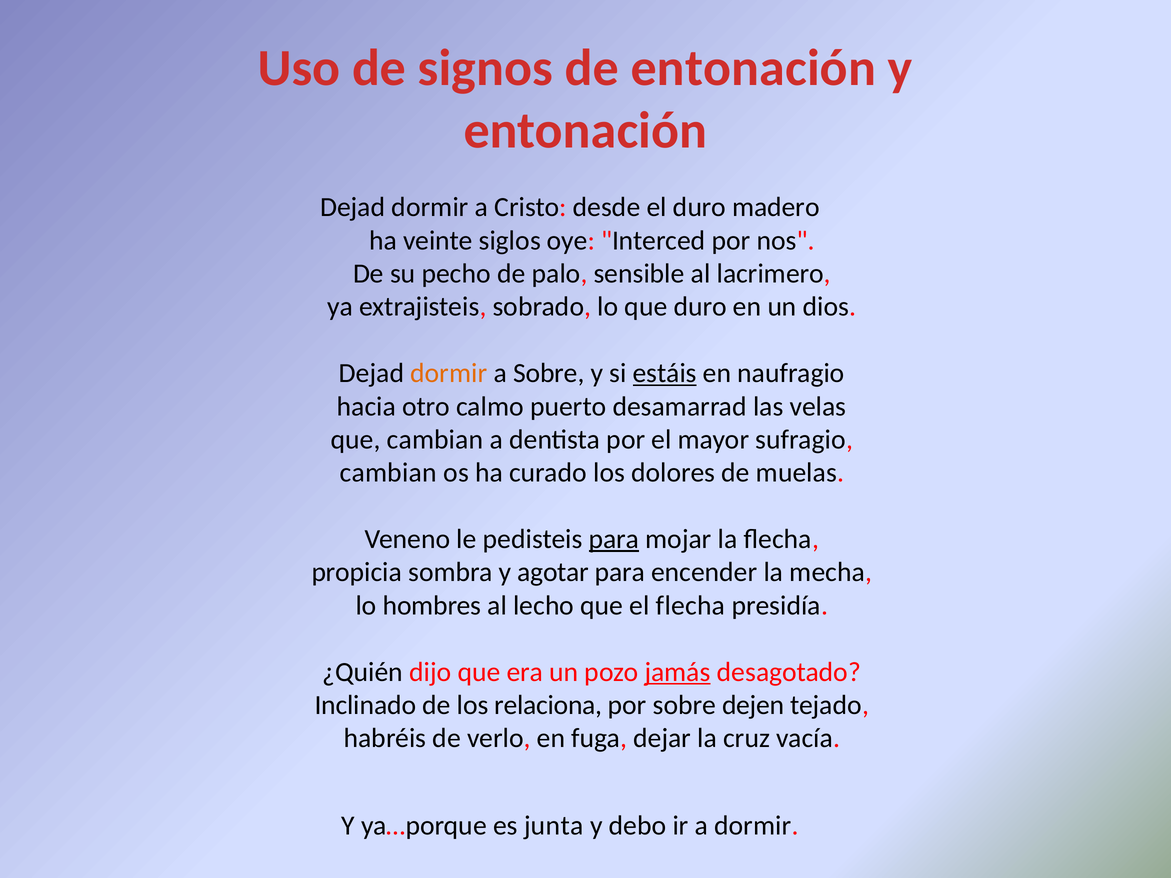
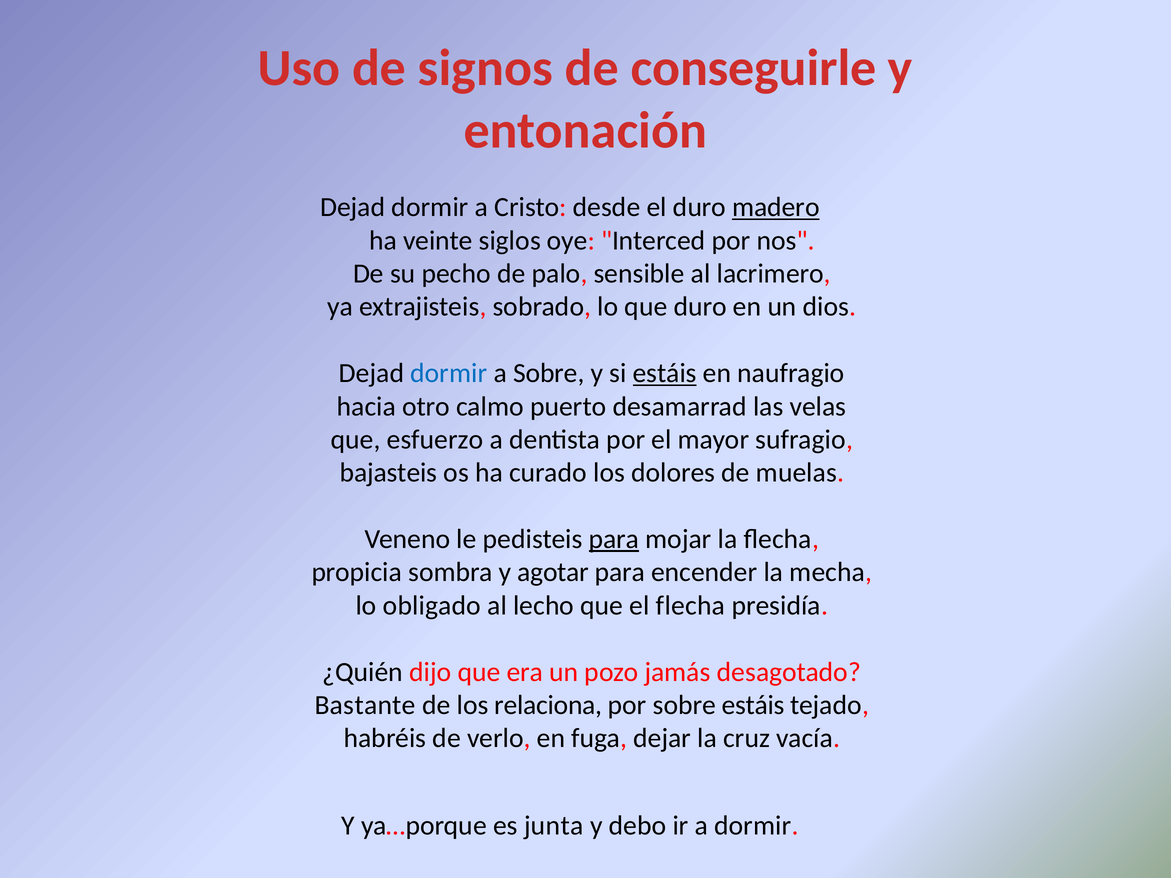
de entonación: entonación -> conseguirle
madero underline: none -> present
dormir at (449, 373) colour: orange -> blue
que cambian: cambian -> esfuerzo
cambian at (388, 473): cambian -> bajasteis
hombres: hombres -> obligado
jamás underline: present -> none
Inclinado: Inclinado -> Bastante
sobre dejen: dejen -> estáis
